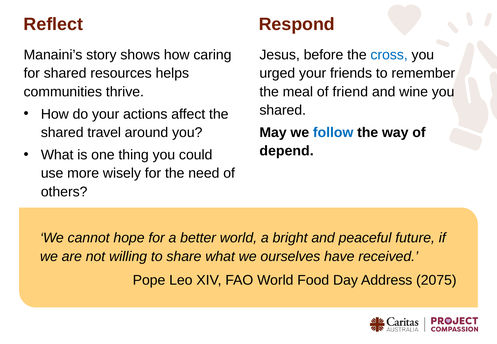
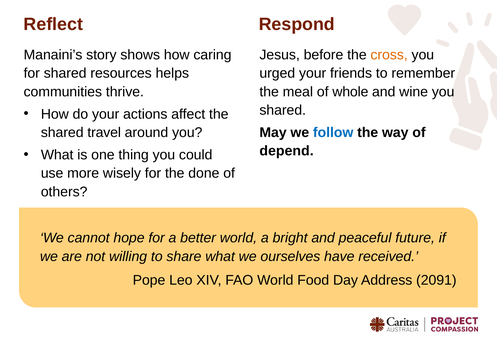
cross colour: blue -> orange
friend: friend -> whole
need: need -> done
2075: 2075 -> 2091
